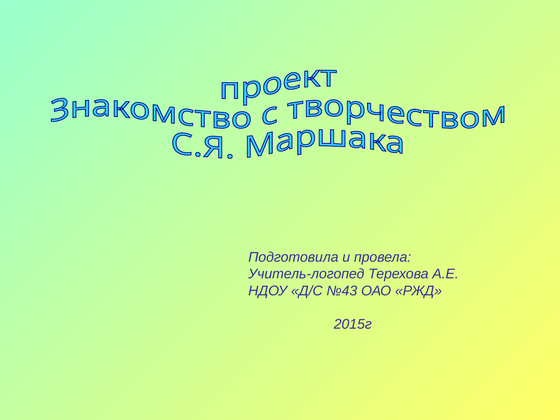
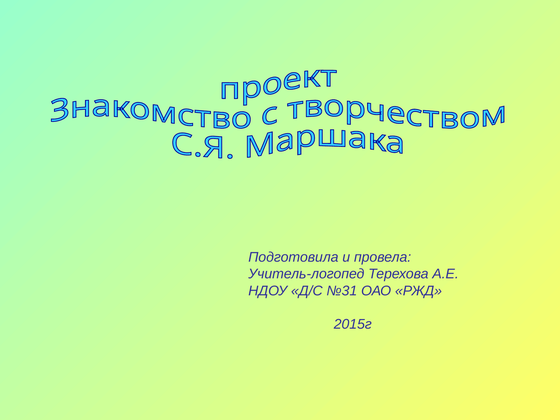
№43: №43 -> №31
